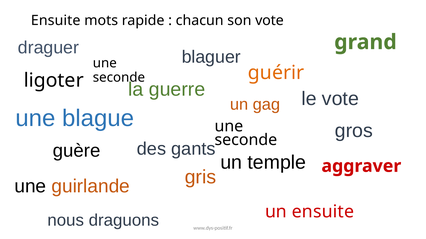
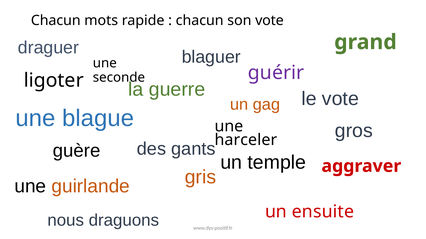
Ensuite at (56, 21): Ensuite -> Chacun
guérir colour: orange -> purple
seconde at (246, 140): seconde -> harceler
